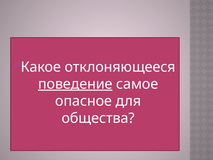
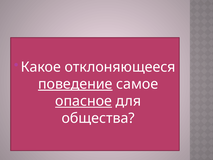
опасное underline: none -> present
